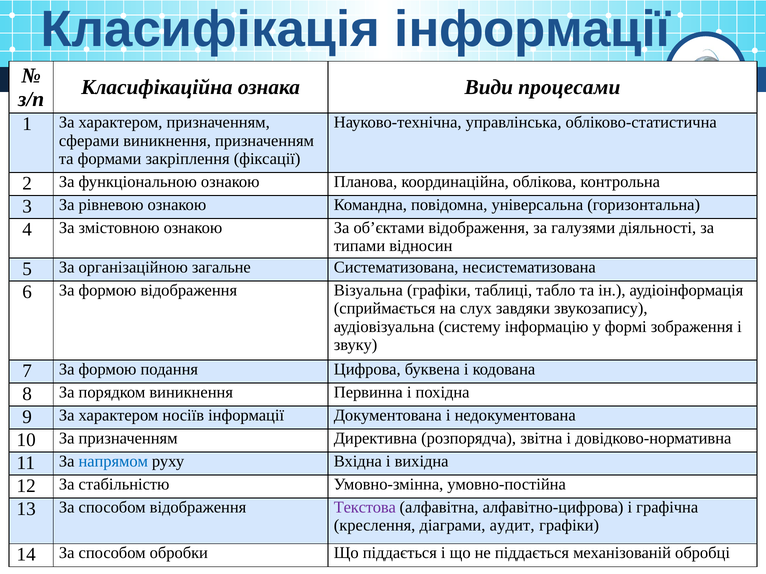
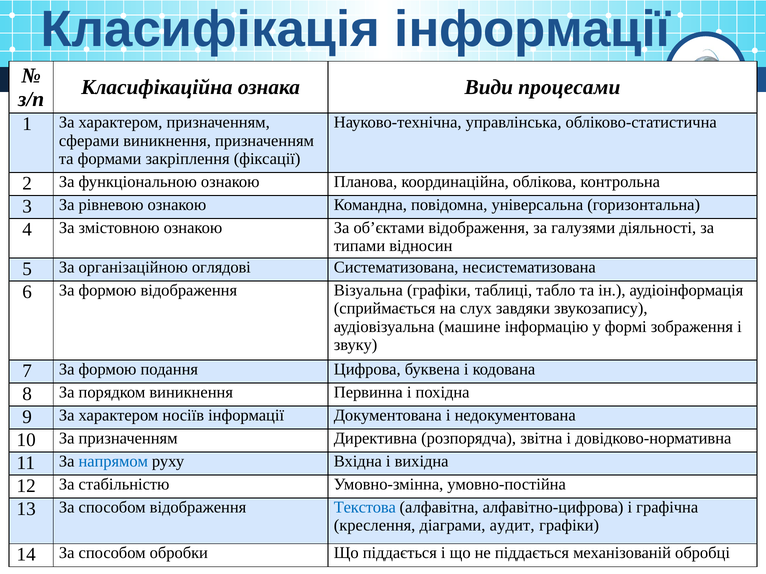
загальне: загальне -> оглядові
систему: систему -> машине
Текстова colour: purple -> blue
